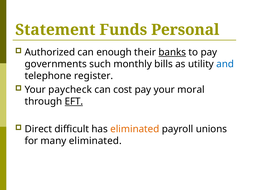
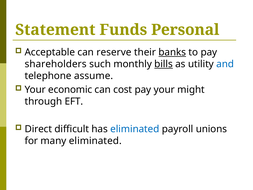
Authorized: Authorized -> Acceptable
enough: enough -> reserve
governments: governments -> shareholders
bills underline: none -> present
register: register -> assume
paycheck: paycheck -> economic
moral: moral -> might
EFT underline: present -> none
eliminated at (135, 129) colour: orange -> blue
